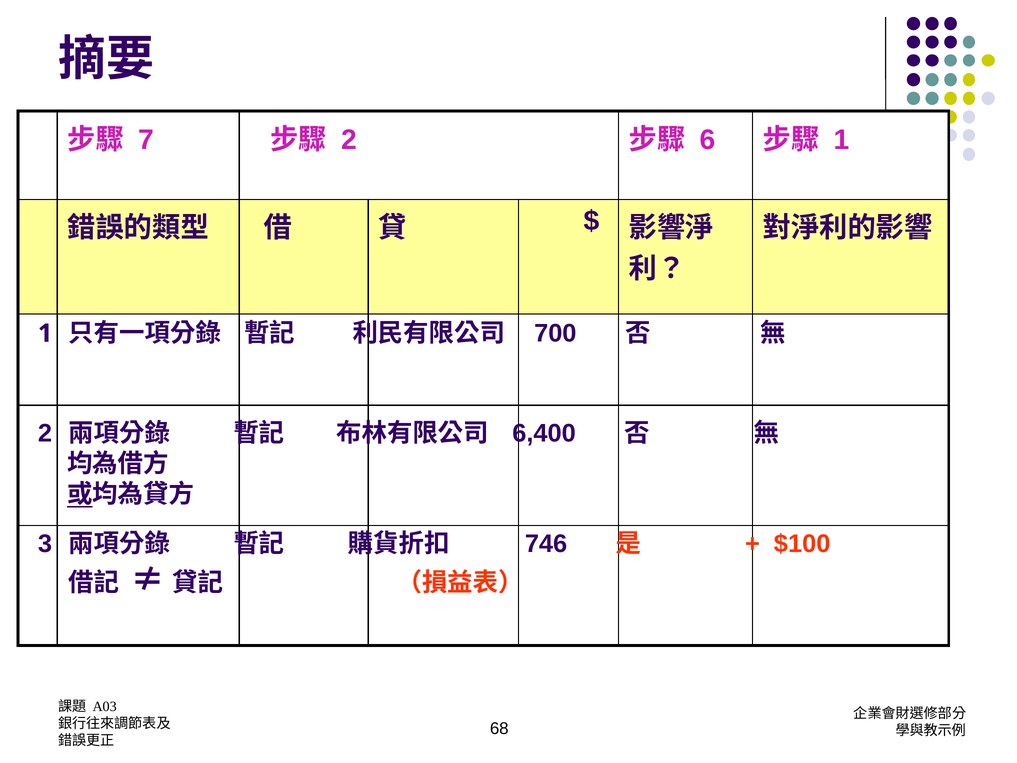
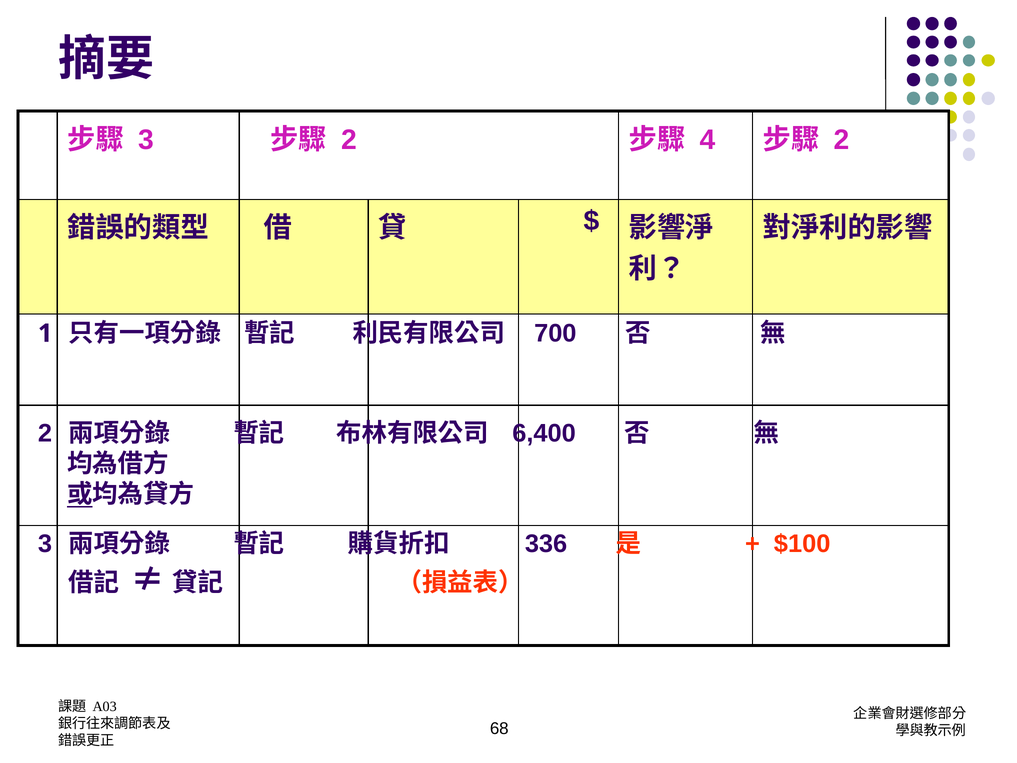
7 at (146, 140): 7 -> 3
6: 6 -> 4
1 at (842, 140): 1 -> 2
746: 746 -> 336
